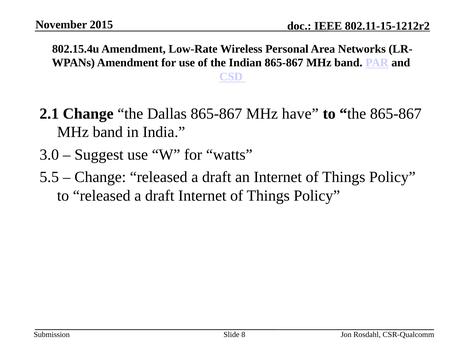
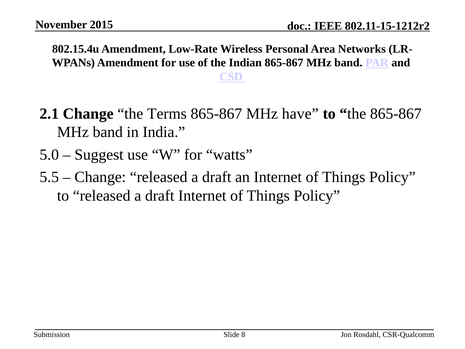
Dallas: Dallas -> Terms
3.0: 3.0 -> 5.0
